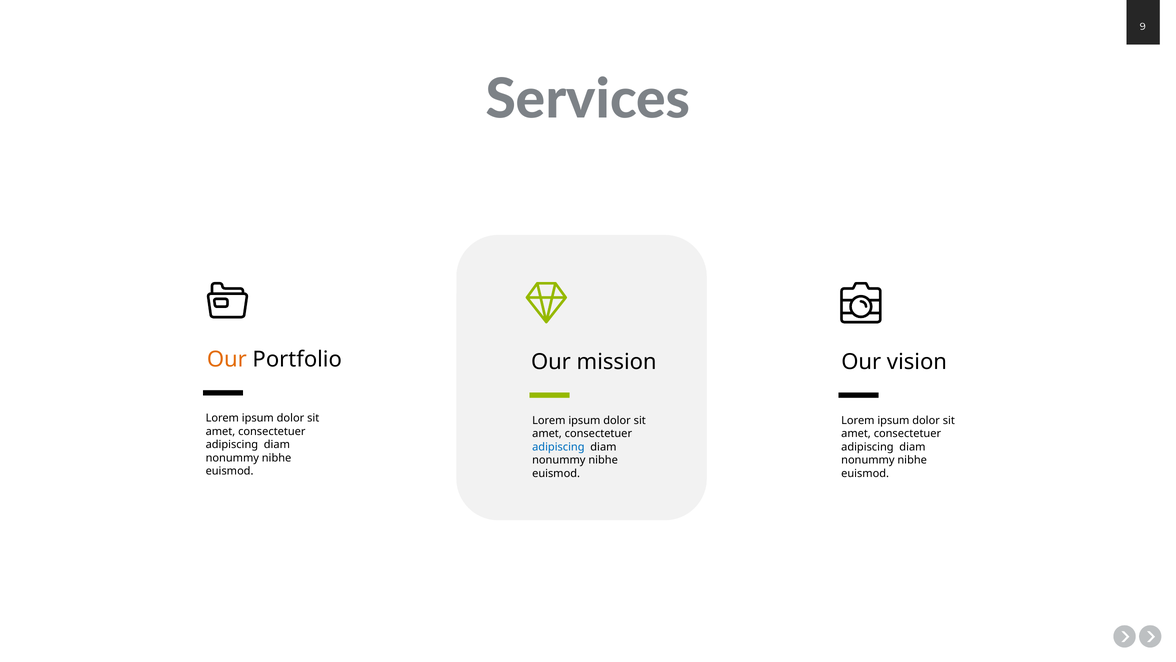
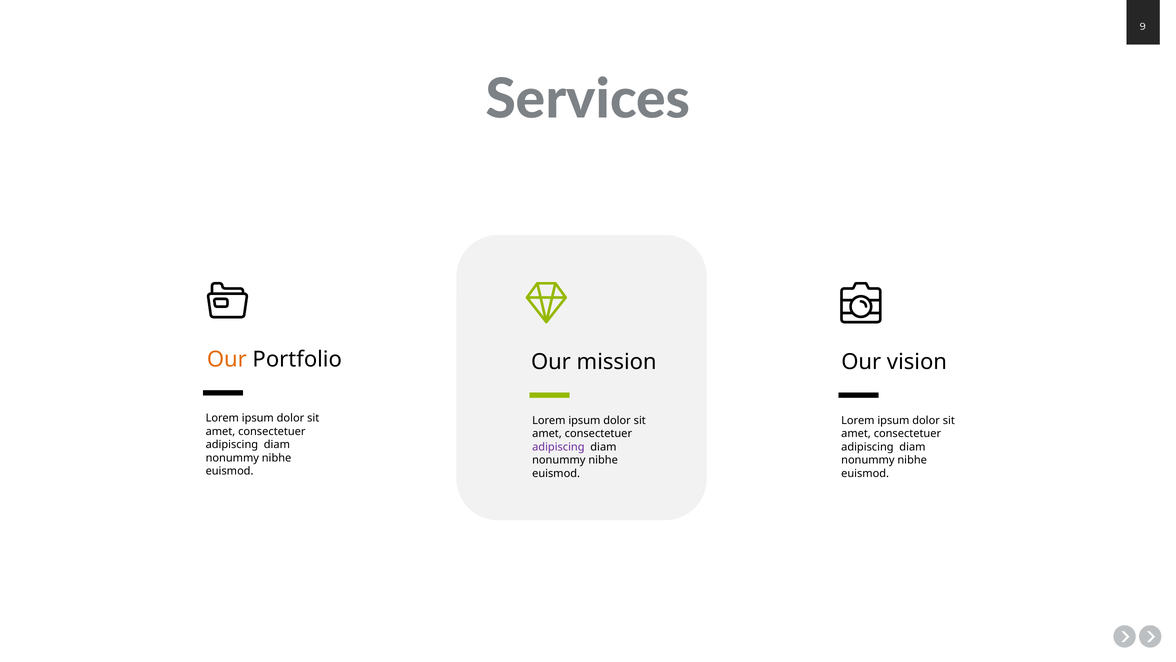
adipiscing at (558, 447) colour: blue -> purple
